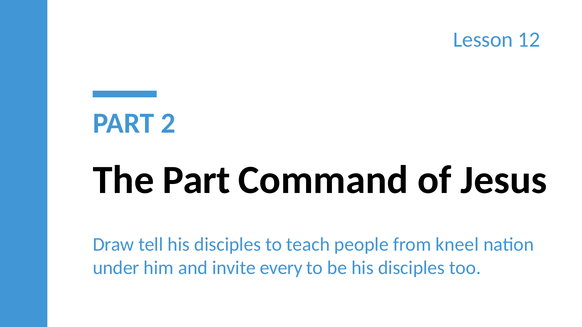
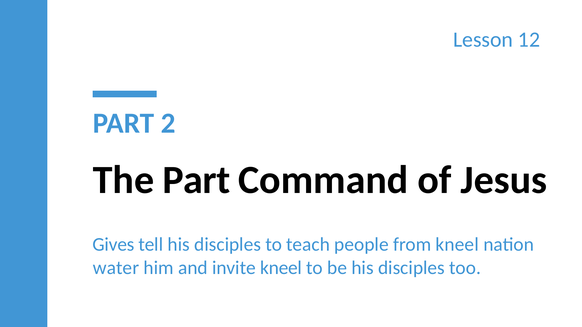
Draw: Draw -> Gives
under: under -> water
invite every: every -> kneel
